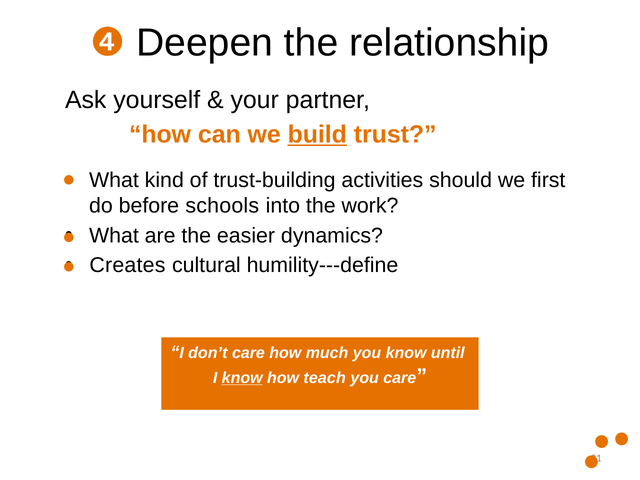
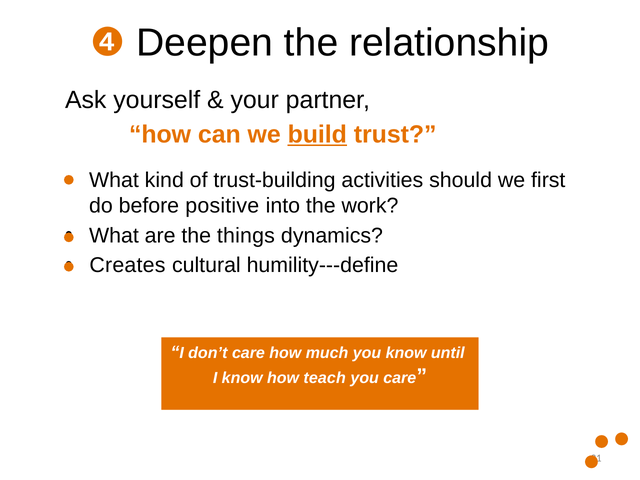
schools: schools -> positive
easier: easier -> things
know at (242, 378) underline: present -> none
